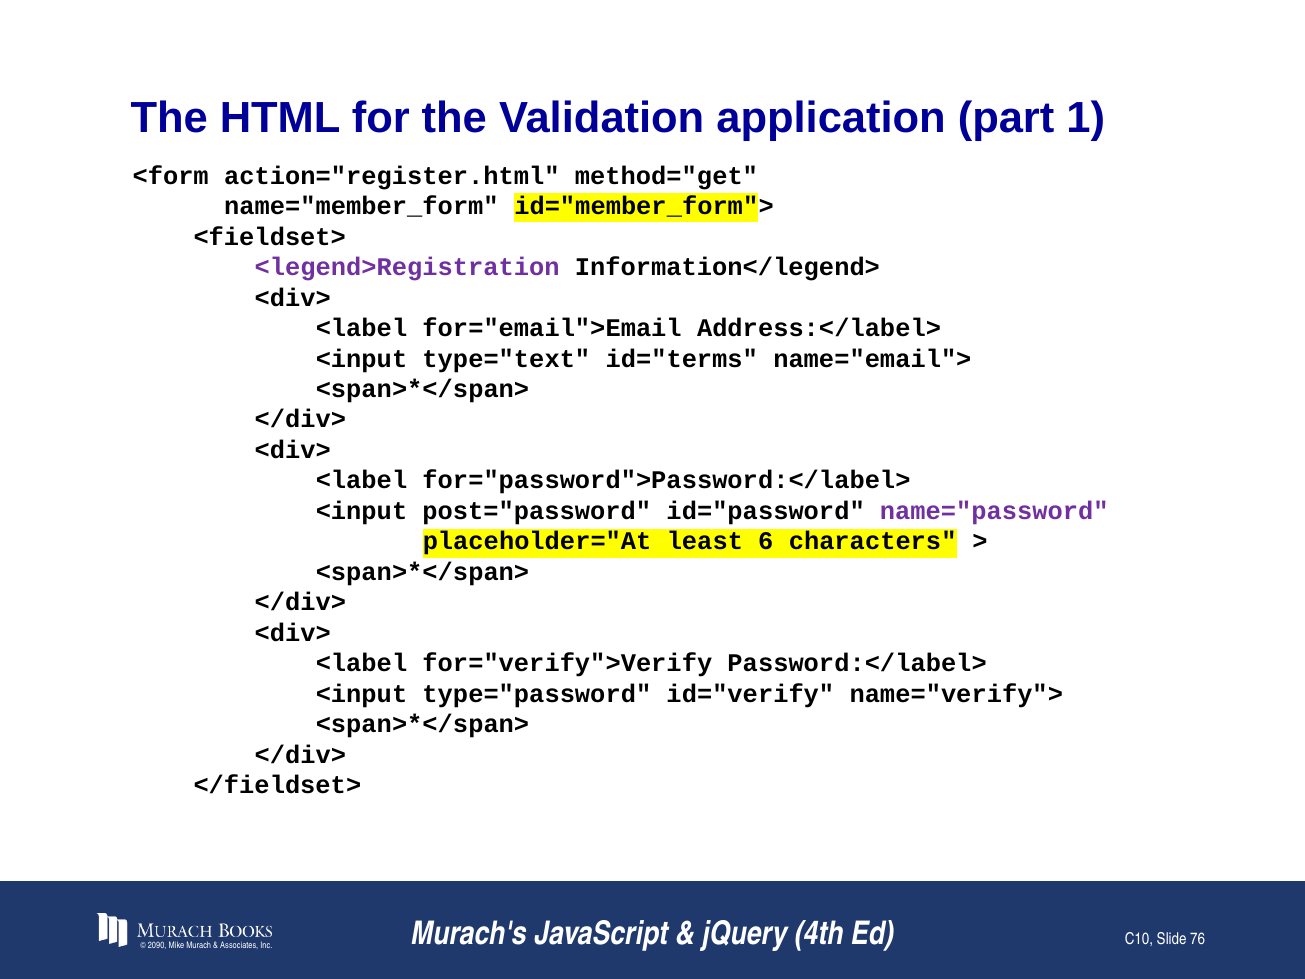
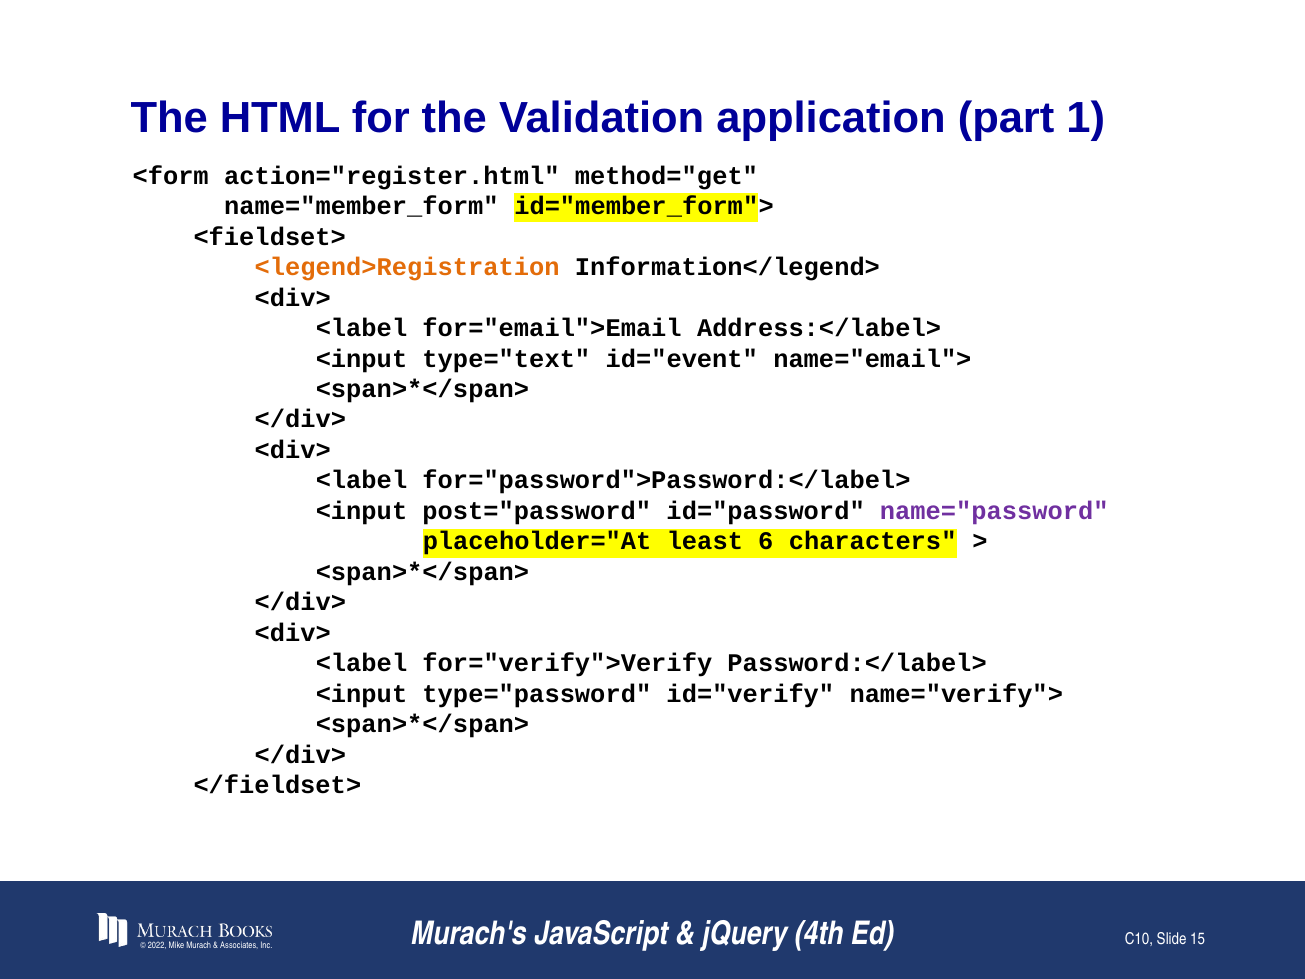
<legend>Registration colour: purple -> orange
id="terms: id="terms -> id="event
2090: 2090 -> 2022
76: 76 -> 15
